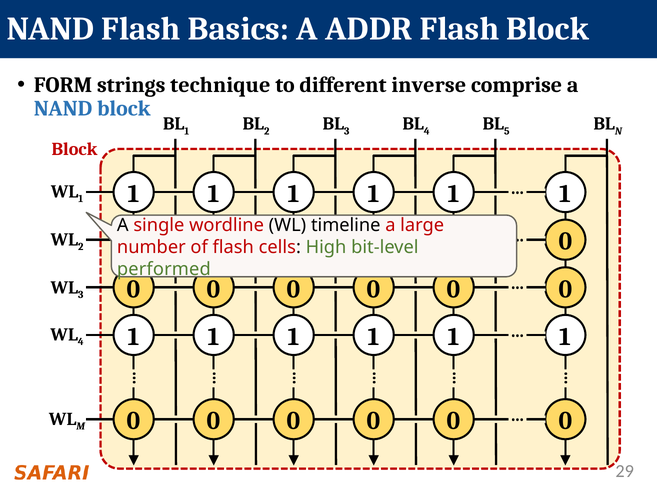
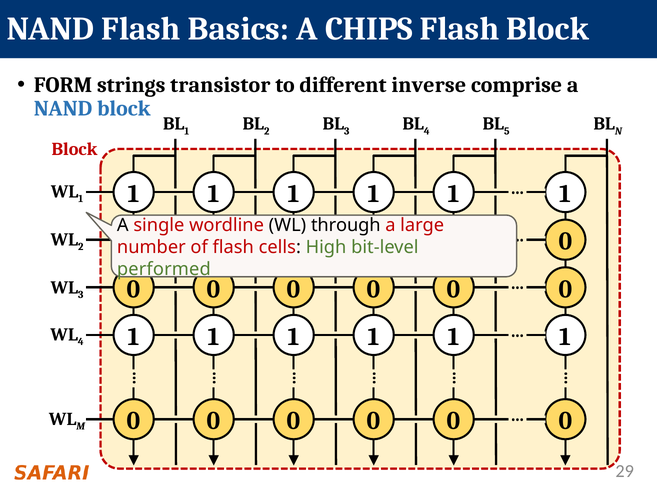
ADDR: ADDR -> CHIPS
technique: technique -> transistor
timeline: timeline -> through
